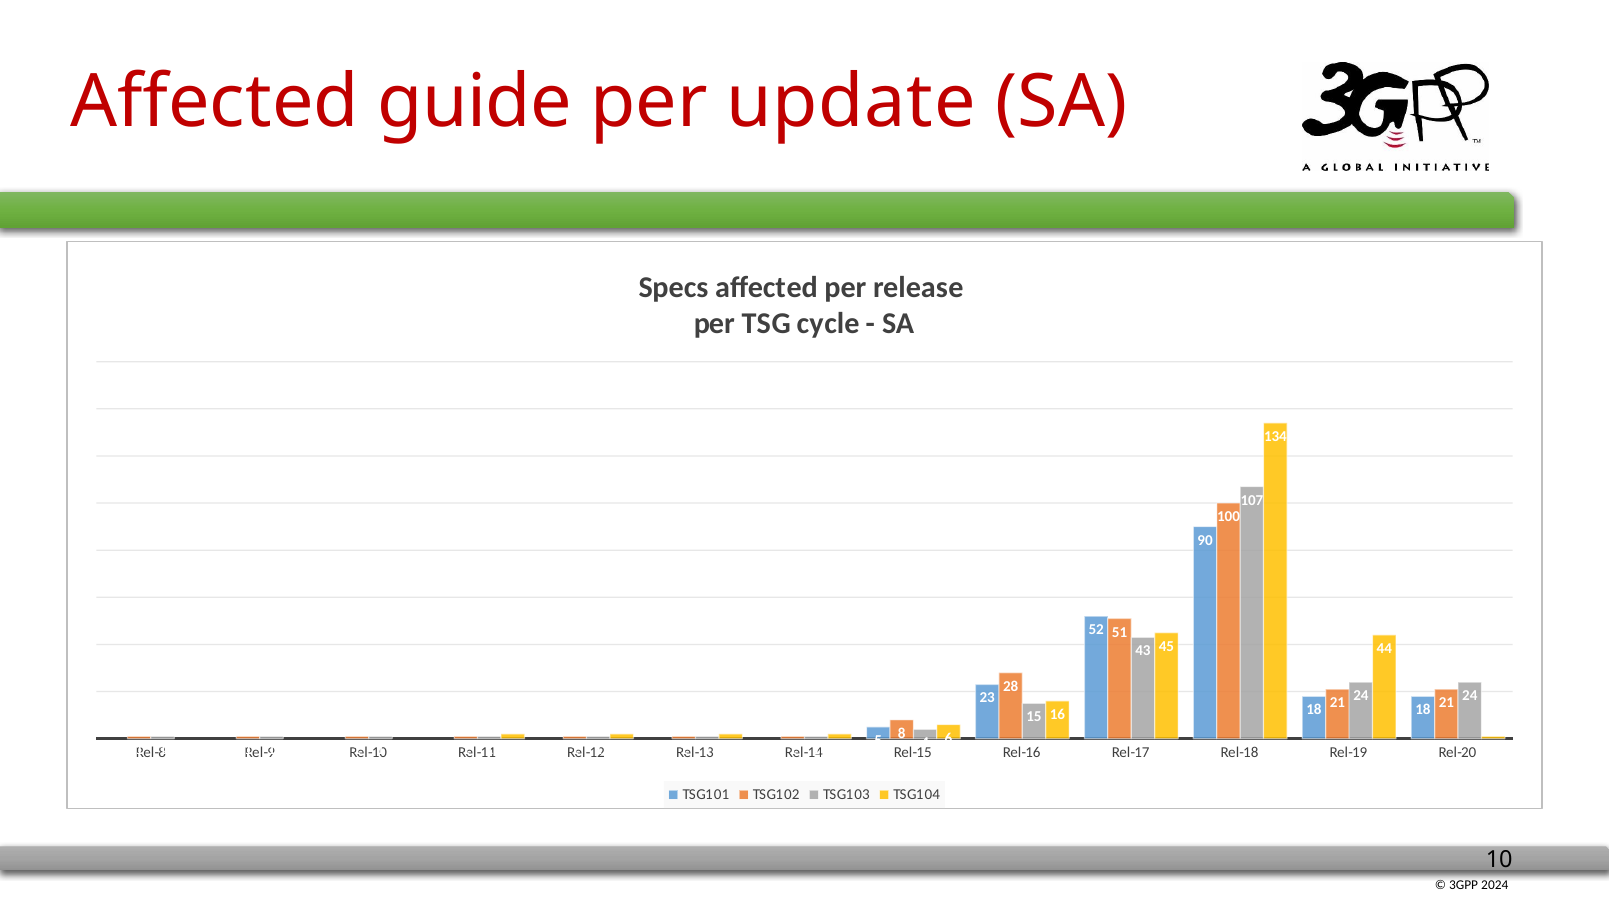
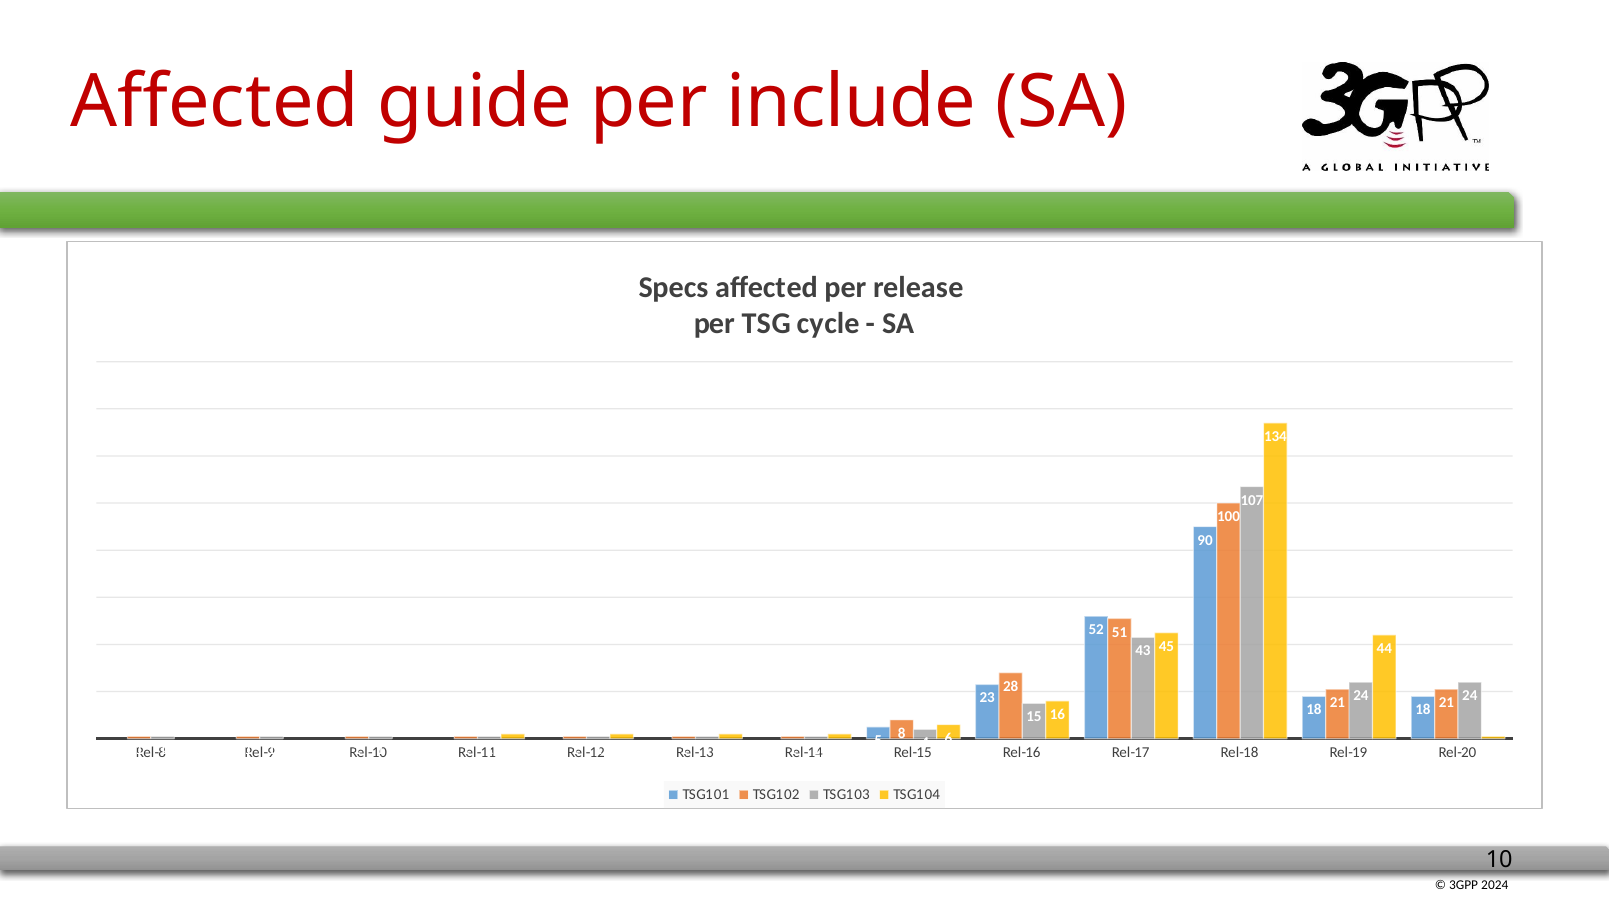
update: update -> include
